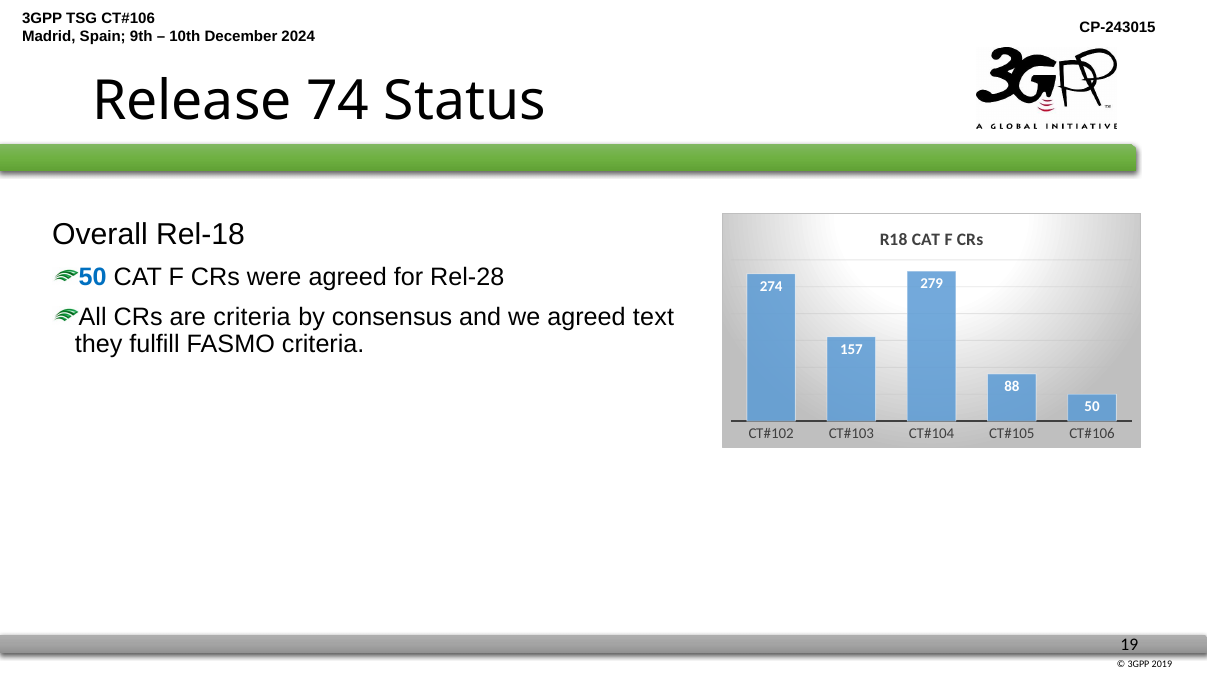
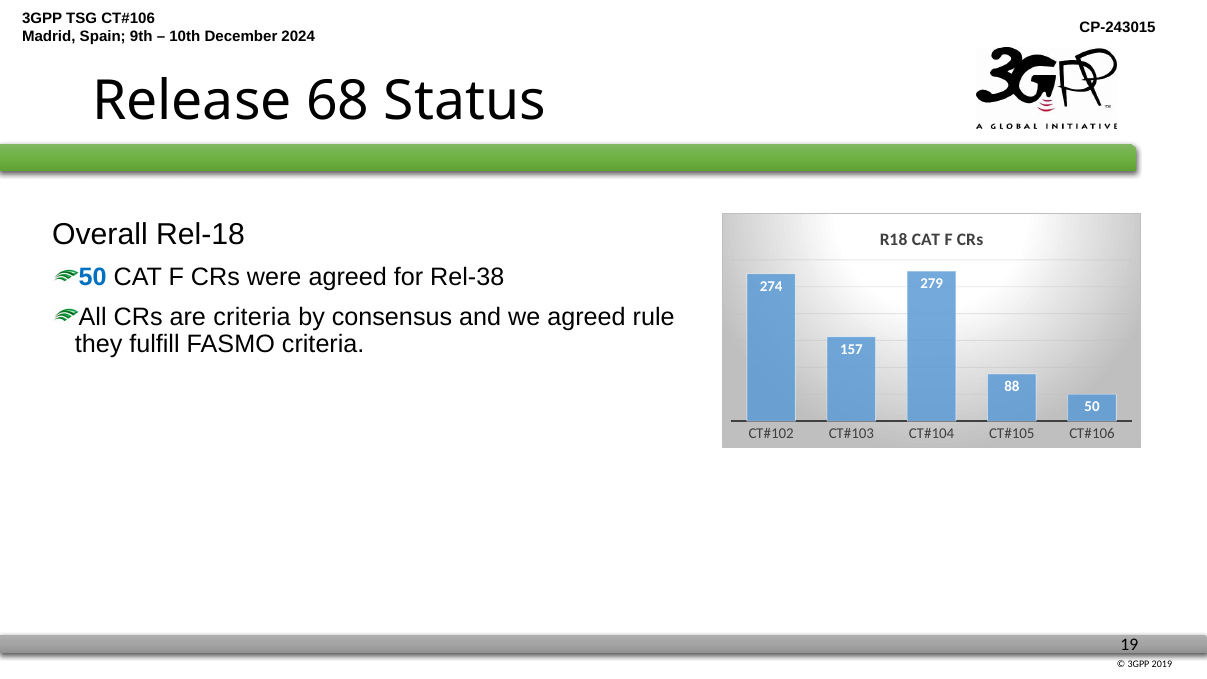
74: 74 -> 68
Rel-28: Rel-28 -> Rel-38
text: text -> rule
